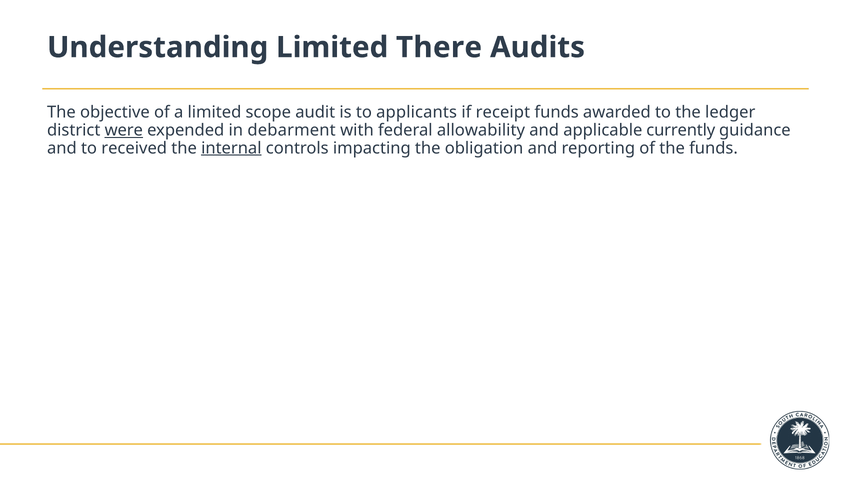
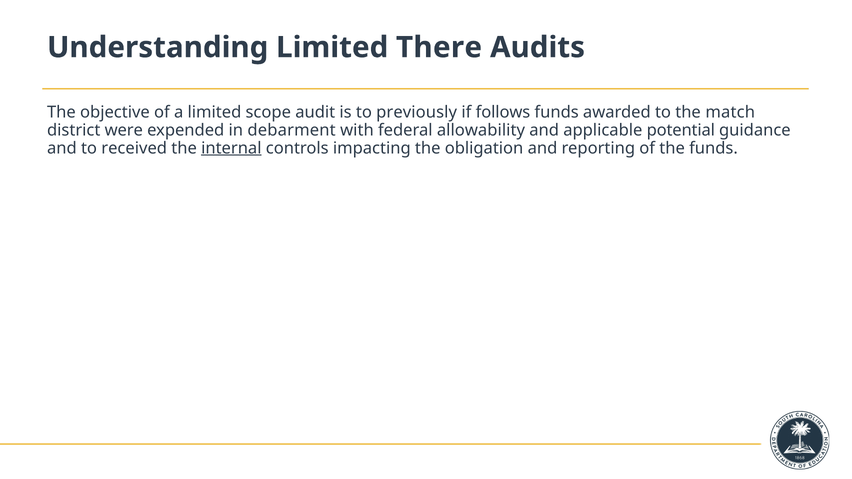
applicants: applicants -> previously
receipt: receipt -> follows
ledger: ledger -> match
were underline: present -> none
currently: currently -> potential
